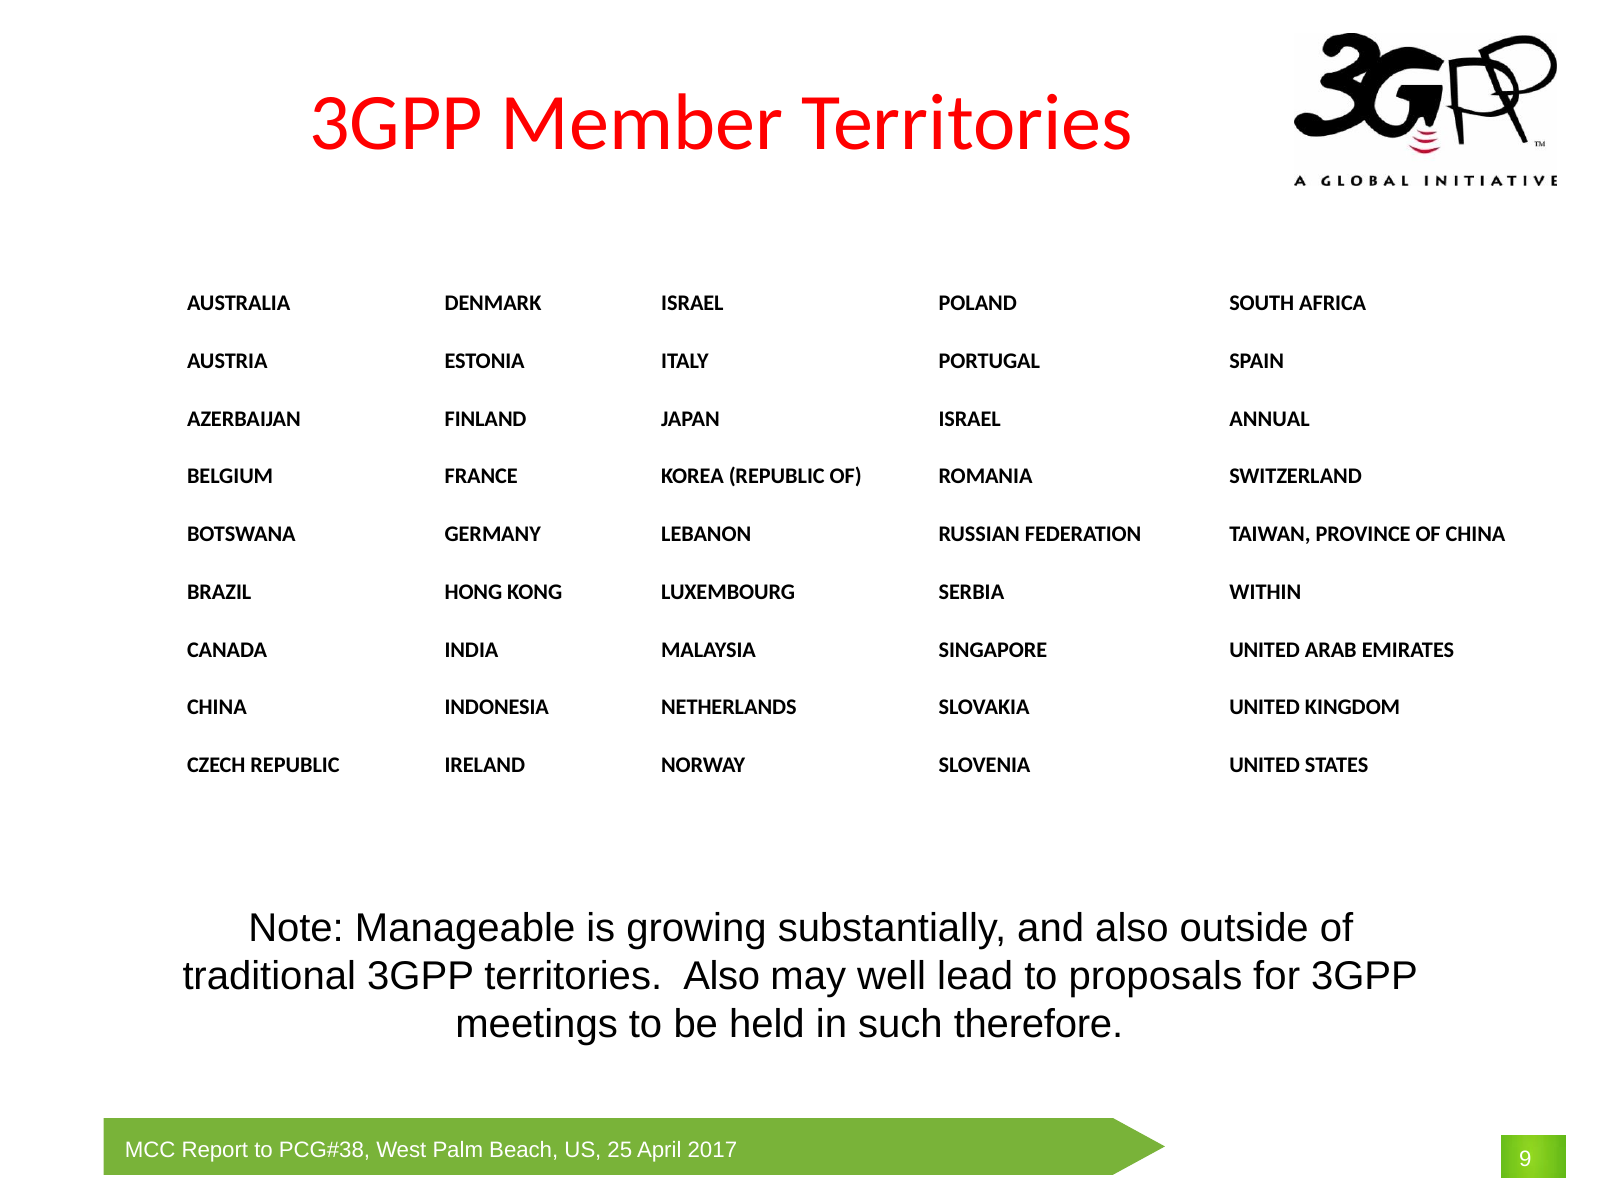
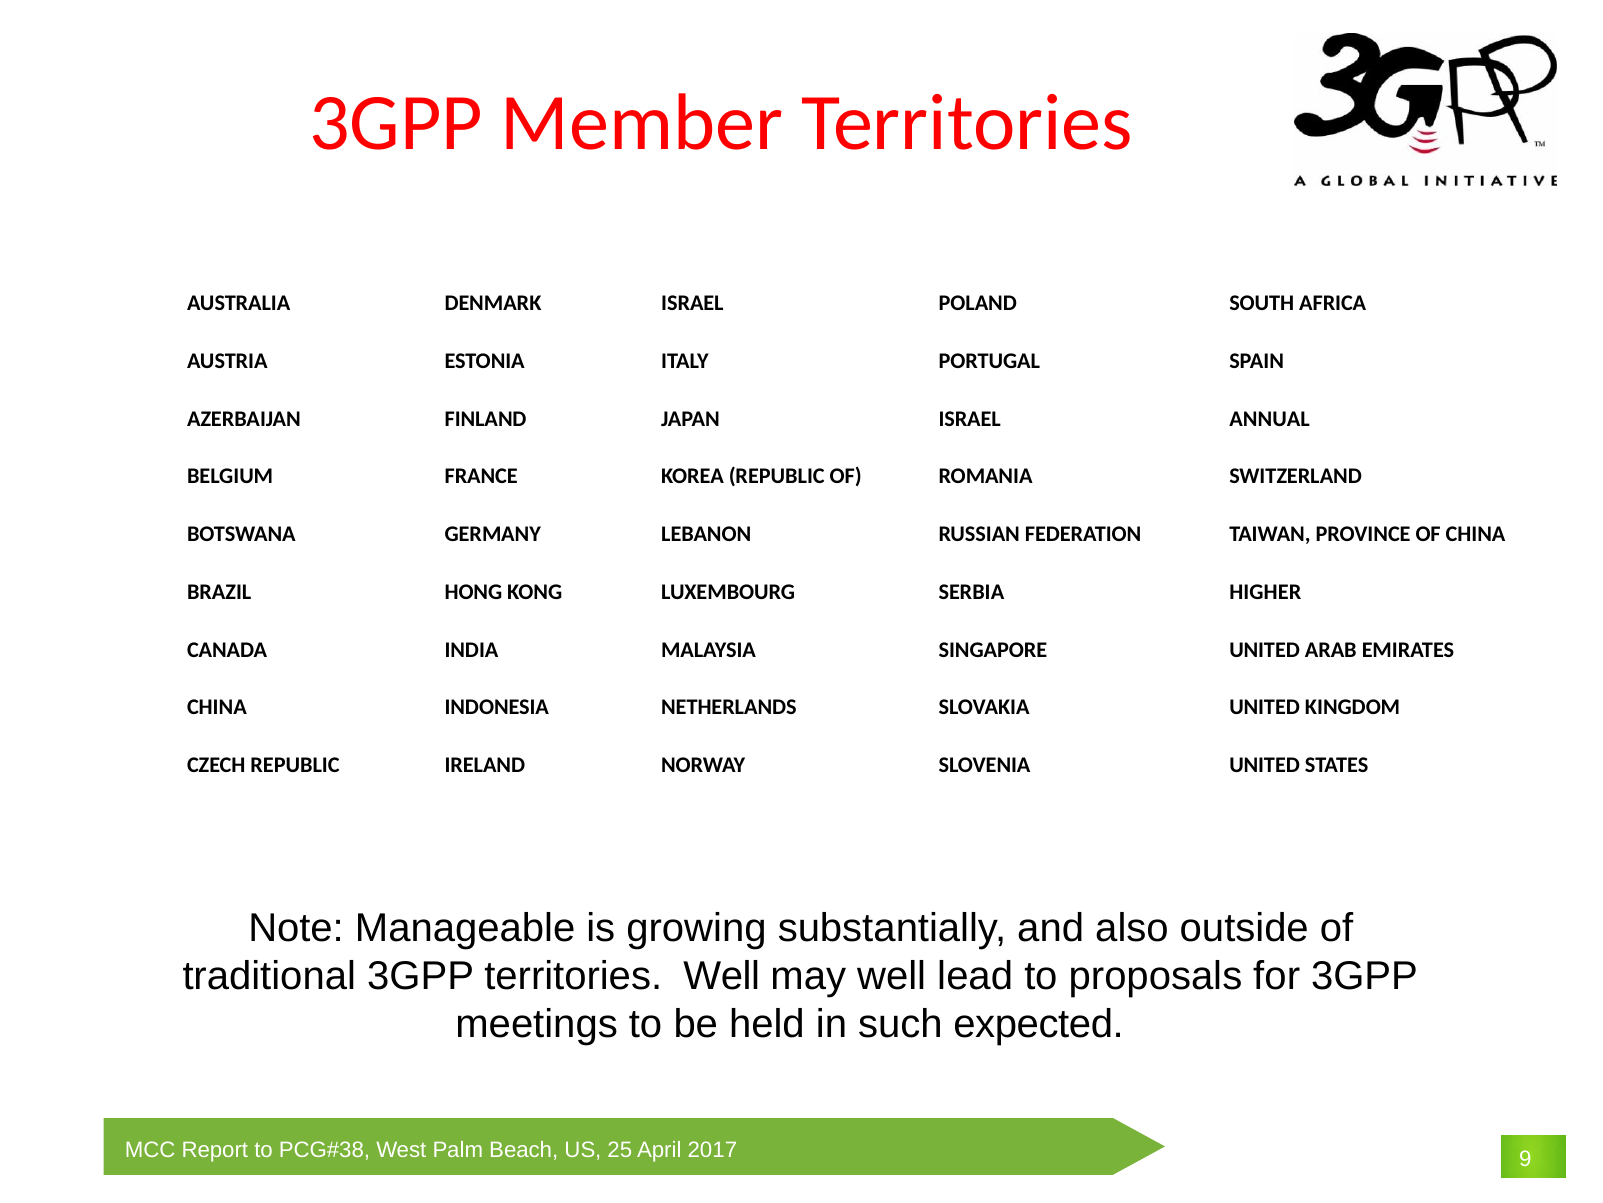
WITHIN: WITHIN -> HIGHER
territories Also: Also -> Well
therefore: therefore -> expected
